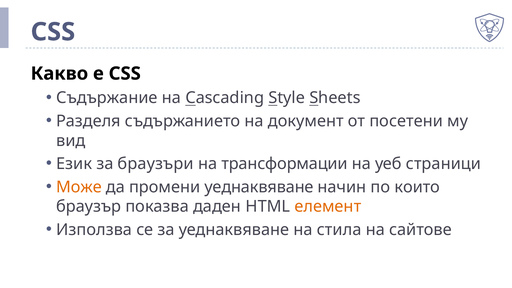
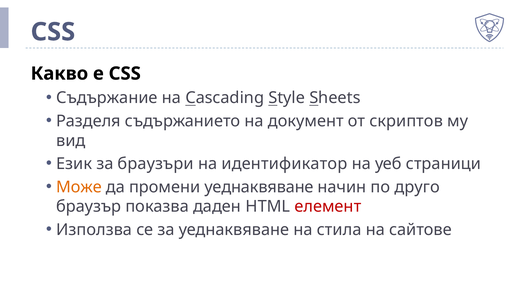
посетени: посетени -> скриптов
трансформации: трансформации -> идентификатор
които: които -> друго
елемент colour: orange -> red
